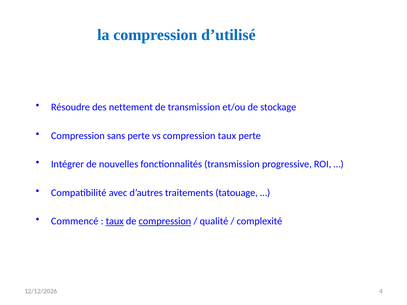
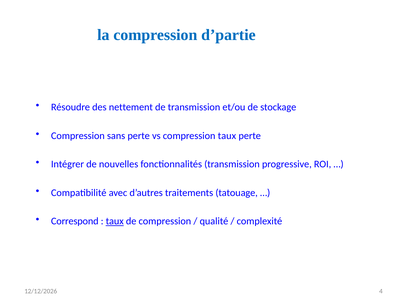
d’utilisé: d’utilisé -> d’partie
Commencé: Commencé -> Correspond
compression at (165, 221) underline: present -> none
